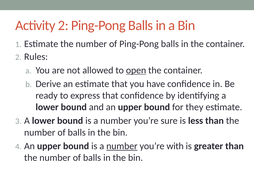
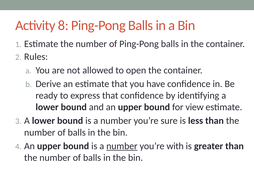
Activity 2: 2 -> 8
open underline: present -> none
they: they -> view
